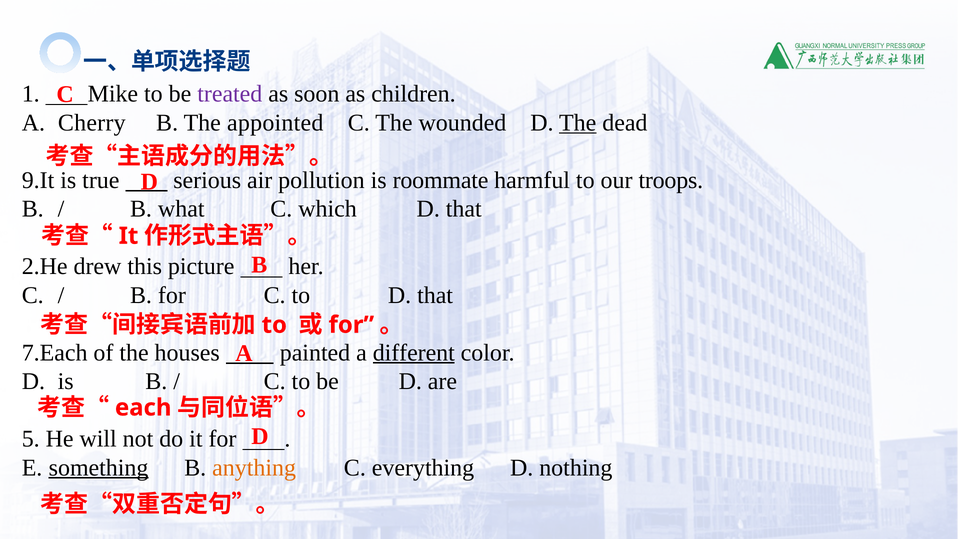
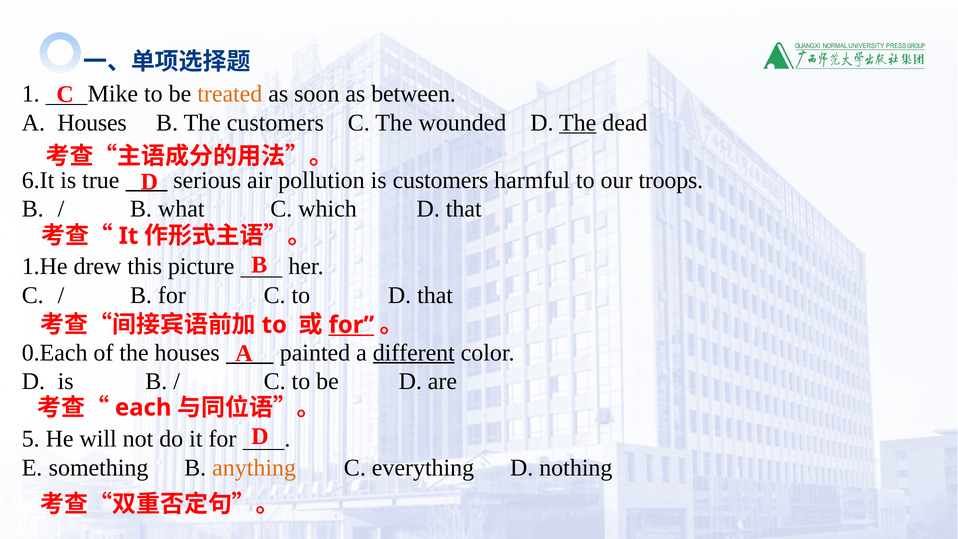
treated colour: purple -> orange
children: children -> between
A Cherry: Cherry -> Houses
The appointed: appointed -> customers
9.It: 9.It -> 6.It
is roommate: roommate -> customers
2.He: 2.He -> 1.He
for at (351, 325) underline: none -> present
7.Each: 7.Each -> 0.Each
something underline: present -> none
